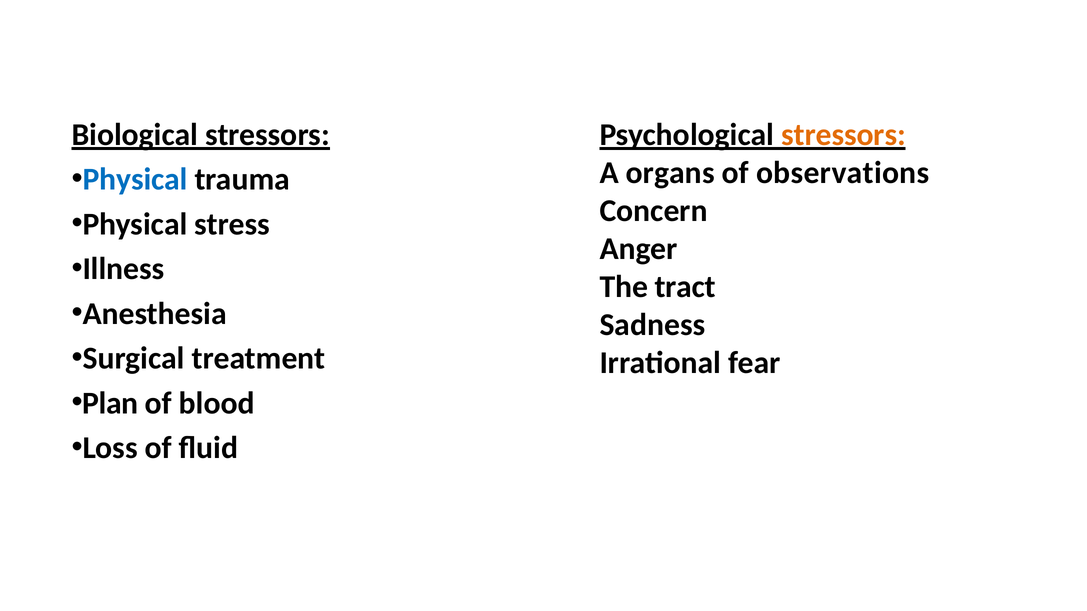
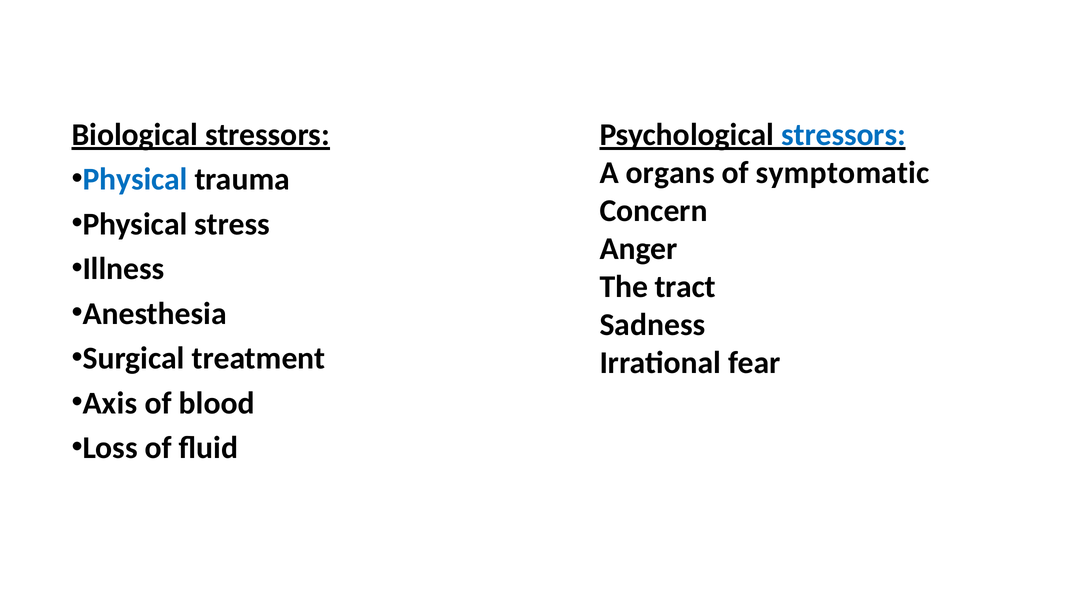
stressors at (844, 135) colour: orange -> blue
observations: observations -> symptomatic
Plan: Plan -> Axis
